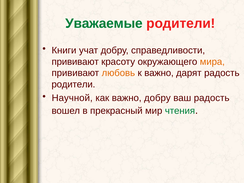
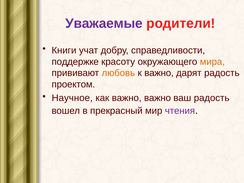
Уважаемые colour: green -> purple
прививают at (75, 62): прививают -> поддержке
родители at (73, 84): родители -> проектом
Научной: Научной -> Научное
важно добру: добру -> важно
чтения colour: green -> purple
